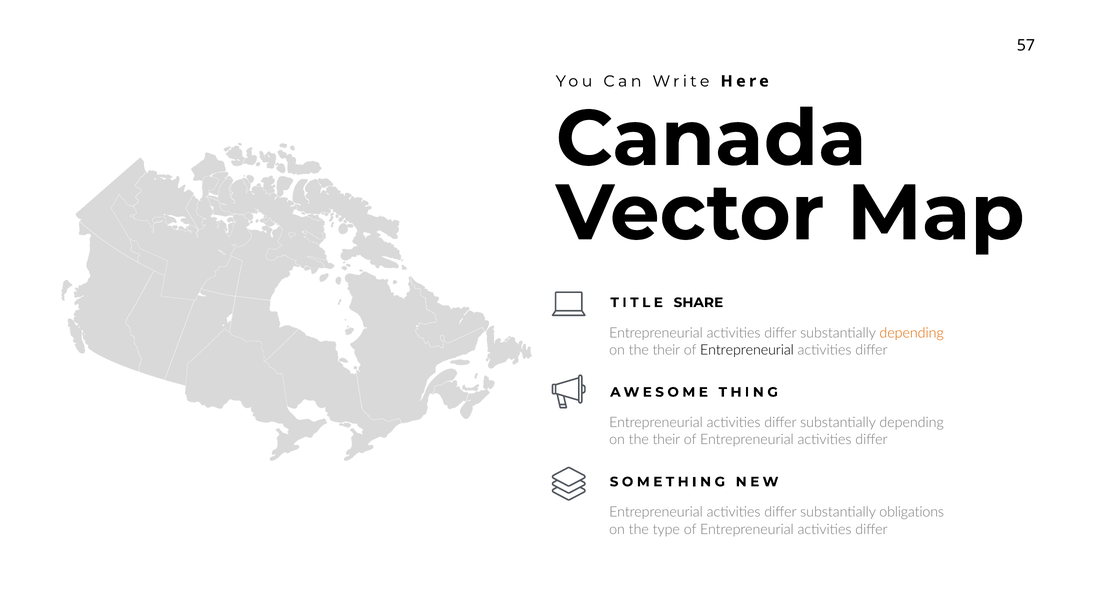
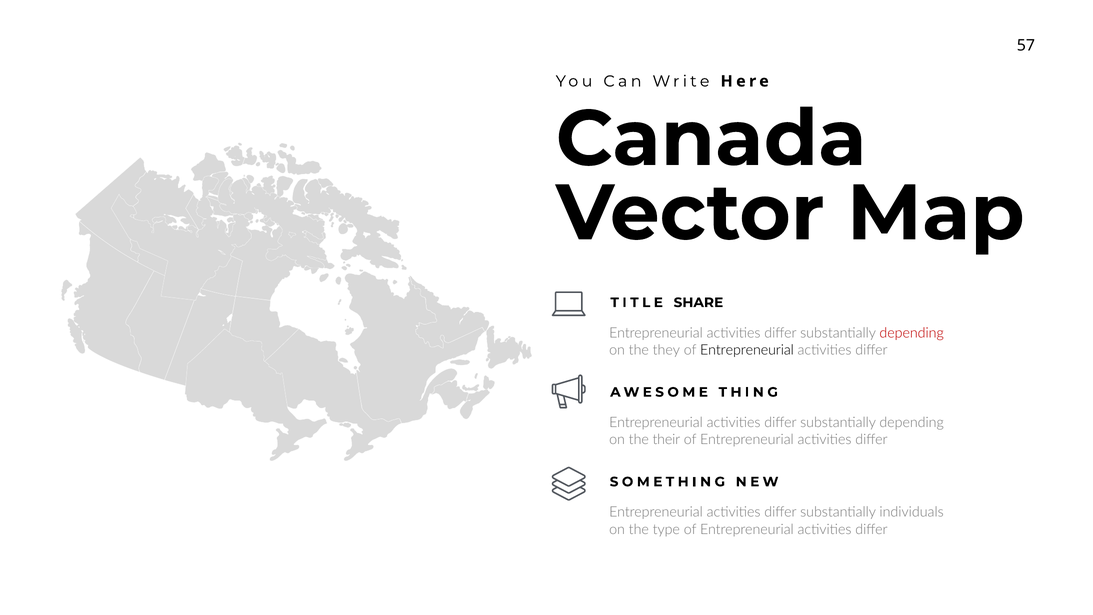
depending at (912, 333) colour: orange -> red
their at (666, 350): their -> they
obligations: obligations -> individuals
